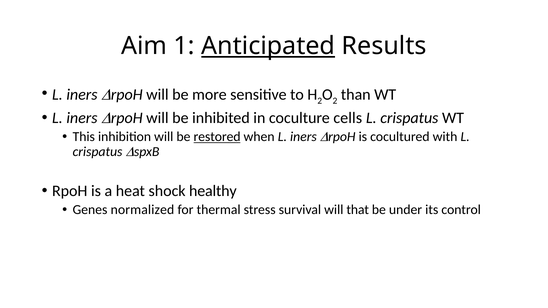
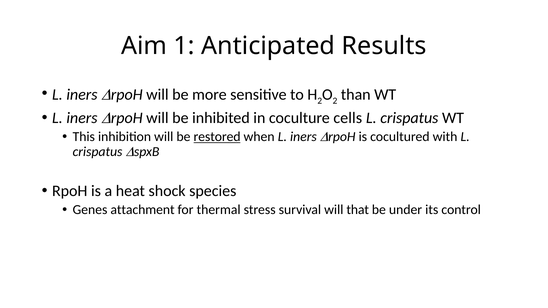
Anticipated underline: present -> none
healthy: healthy -> species
normalized: normalized -> attachment
